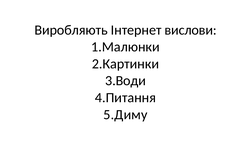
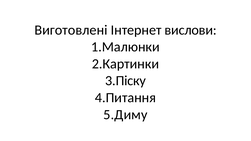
Виробляють: Виробляють -> Виготовлені
3.Води: 3.Води -> 3.Піску
